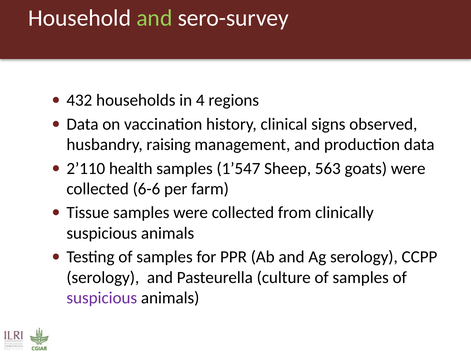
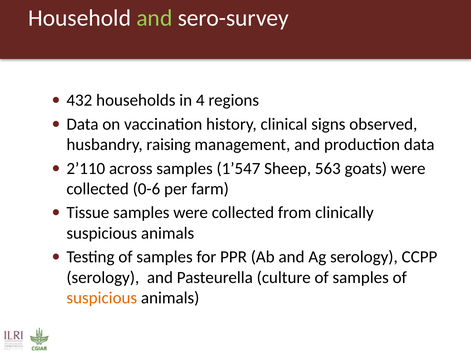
health: health -> across
6-6: 6-6 -> 0-6
suspicious at (102, 297) colour: purple -> orange
